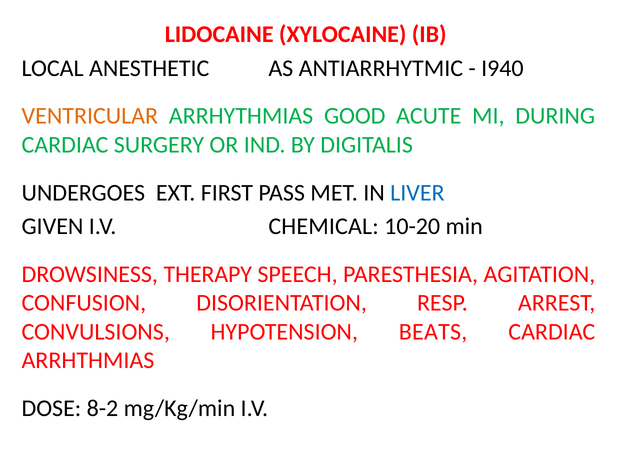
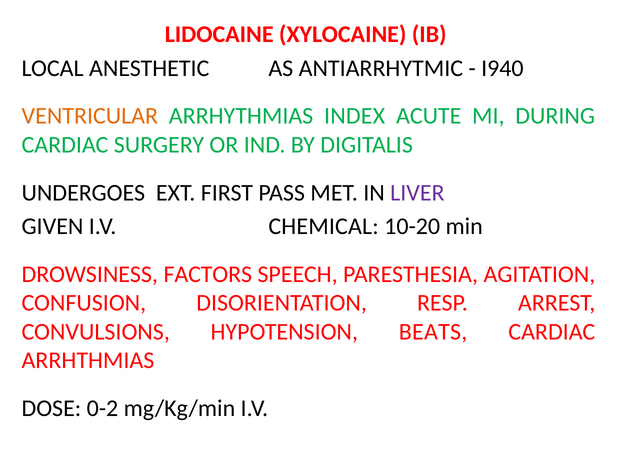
GOOD: GOOD -> INDEX
LIVER colour: blue -> purple
THERAPY: THERAPY -> FACTORS
8-2: 8-2 -> 0-2
